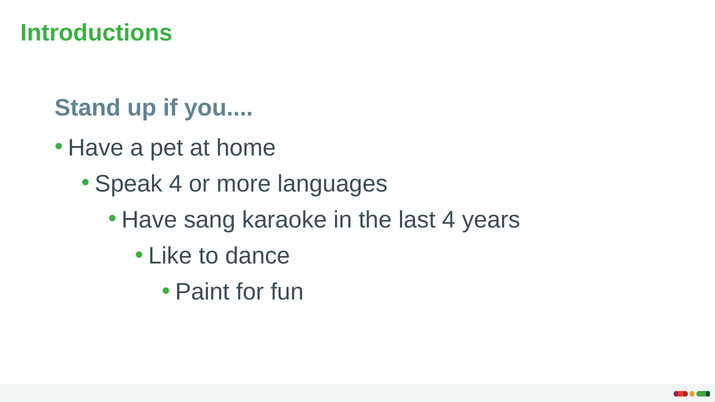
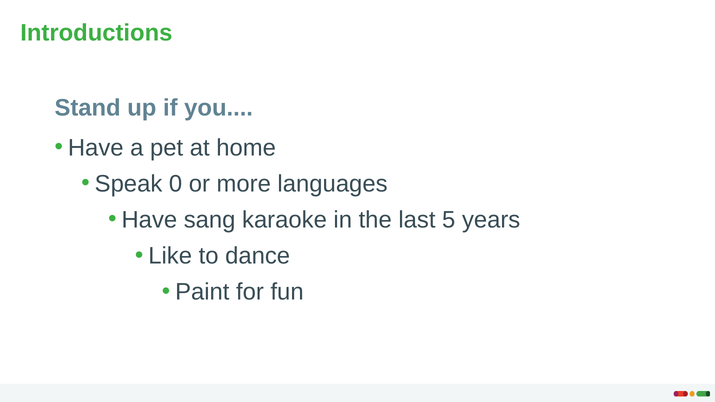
Speak 4: 4 -> 0
last 4: 4 -> 5
